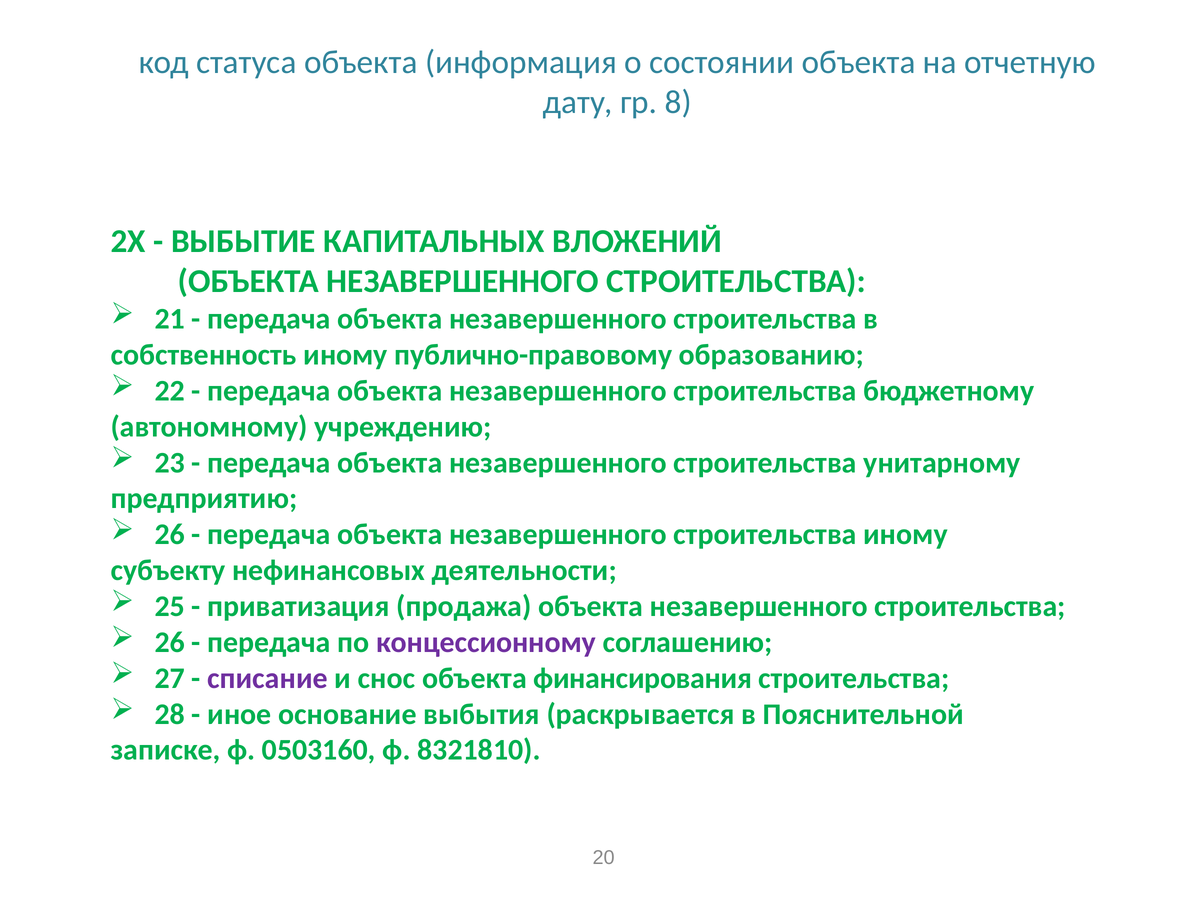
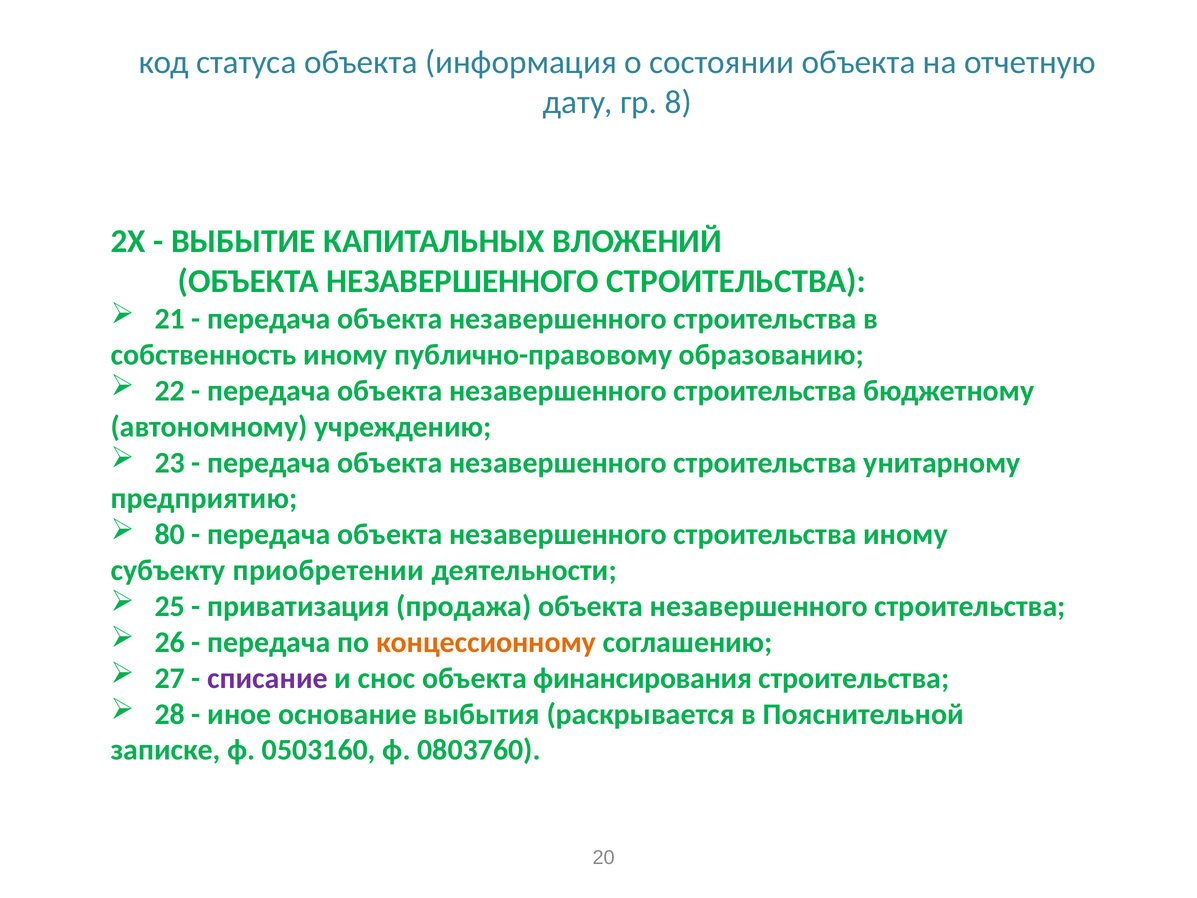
26 at (170, 534): 26 -> 80
нефинансовых: нефинансовых -> приобретении
концессионному colour: purple -> orange
8321810: 8321810 -> 0803760
